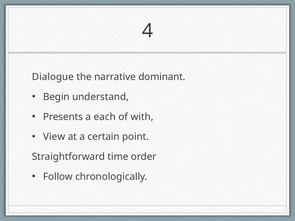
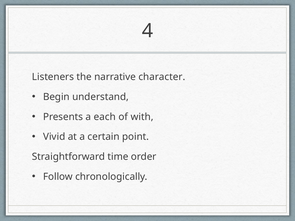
Dialogue: Dialogue -> Listeners
dominant: dominant -> character
View: View -> Vivid
